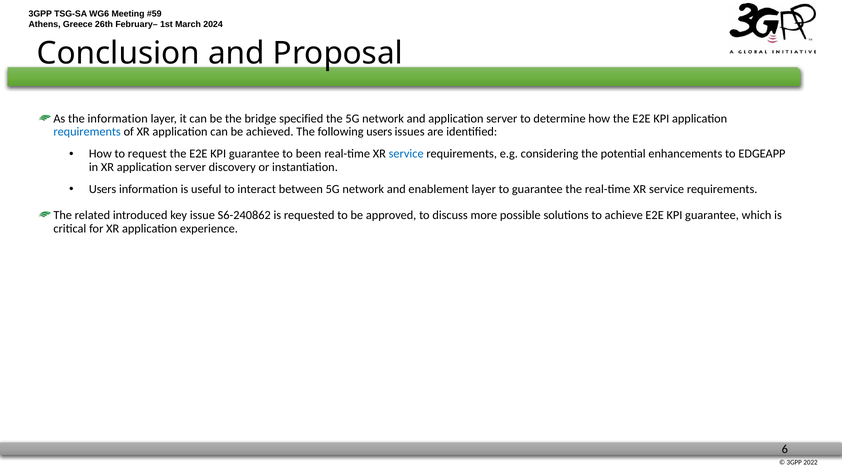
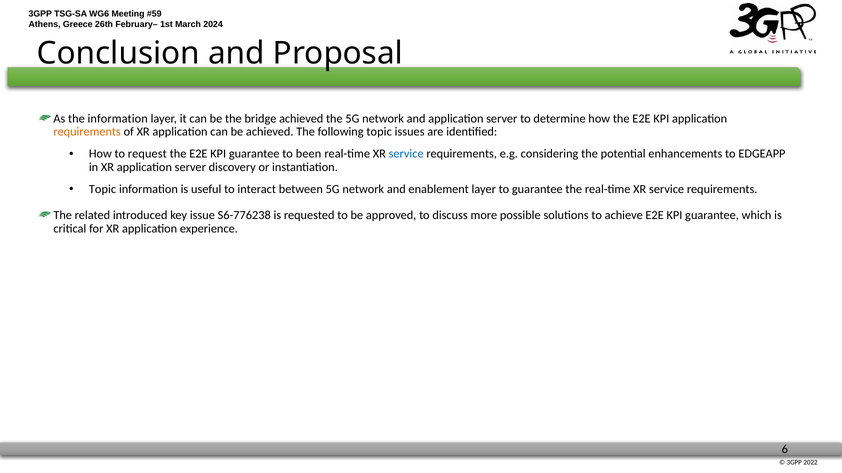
bridge specified: specified -> achieved
requirements at (87, 132) colour: blue -> orange
following users: users -> topic
Users at (103, 189): Users -> Topic
S6-240862: S6-240862 -> S6-776238
